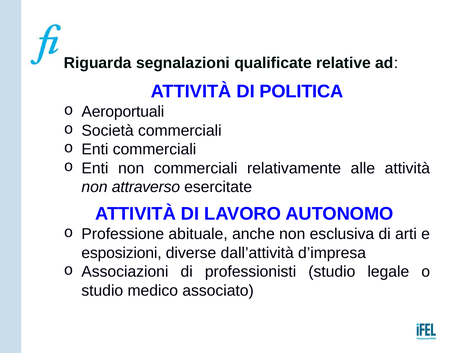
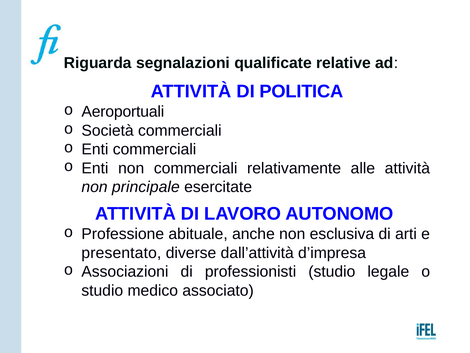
attraverso: attraverso -> principale
esposizioni: esposizioni -> presentato
